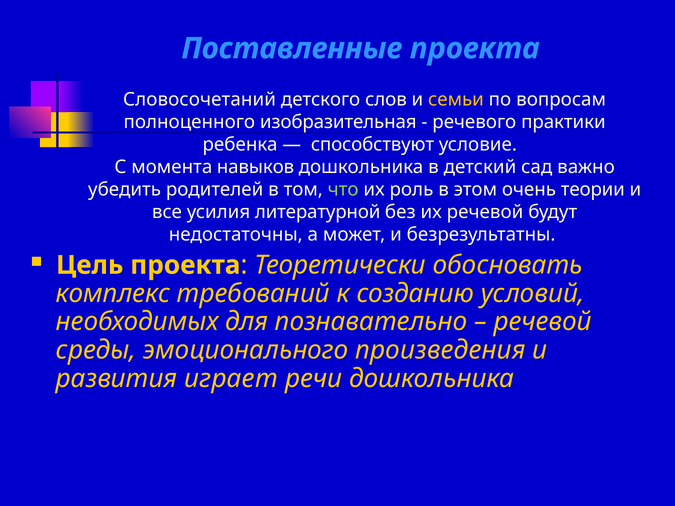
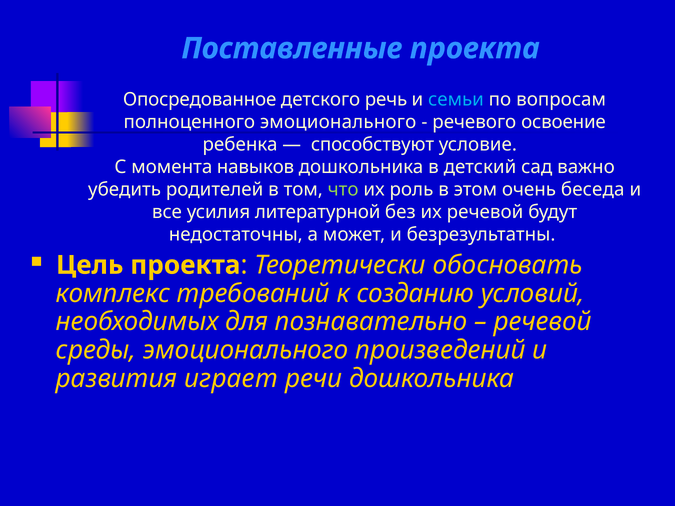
Словосочетаний: Словосочетаний -> Опосредованное
слов: слов -> речь
семьи colour: yellow -> light blue
полноценного изобразительная: изобразительная -> эмоционального
практики: практики -> освоение
теории: теории -> беседа
произведения: произведения -> произведений
